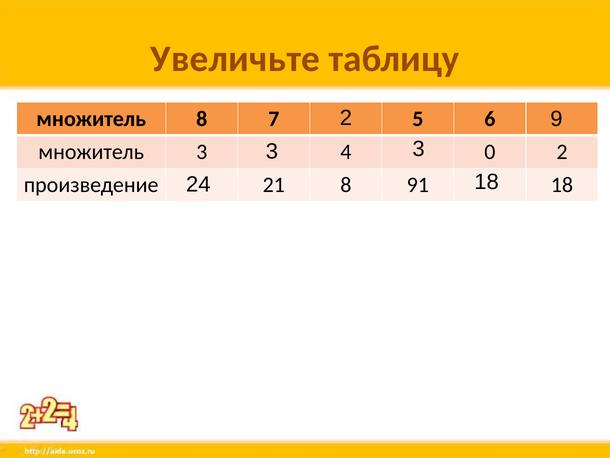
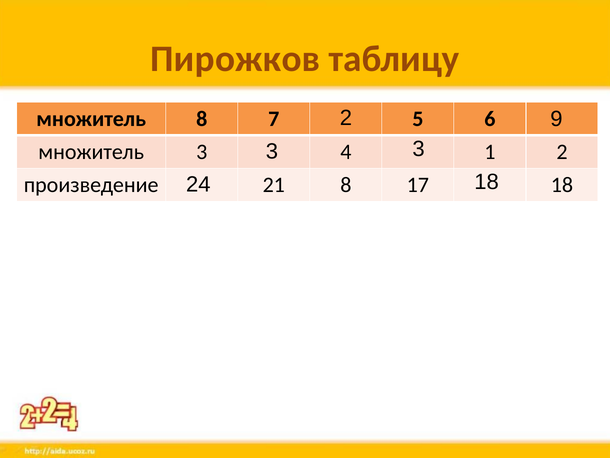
Увеличьте: Увеличьте -> Пирожков
0: 0 -> 1
91: 91 -> 17
